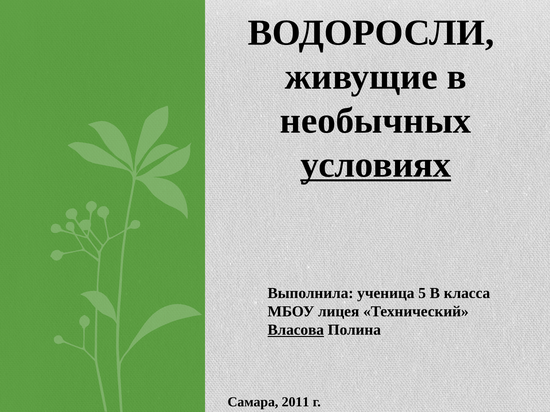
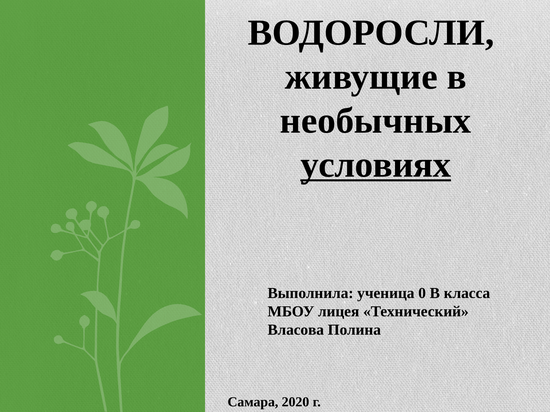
5: 5 -> 0
Власова underline: present -> none
2011: 2011 -> 2020
